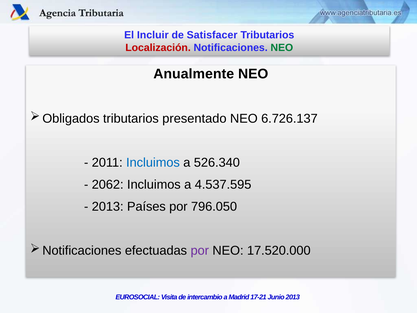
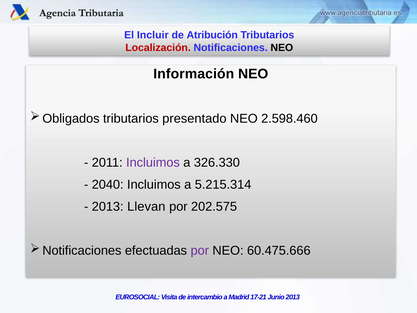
Satisfacer: Satisfacer -> Atribución
NEO at (282, 48) colour: green -> black
Anualmente: Anualmente -> Información
6.726.137: 6.726.137 -> 2.598.460
Incluimos at (153, 162) colour: blue -> purple
526.340: 526.340 -> 326.330
2062: 2062 -> 2040
4.537.595: 4.537.595 -> 5.215.314
Países: Países -> Llevan
796.050: 796.050 -> 202.575
17.520.000: 17.520.000 -> 60.475.666
